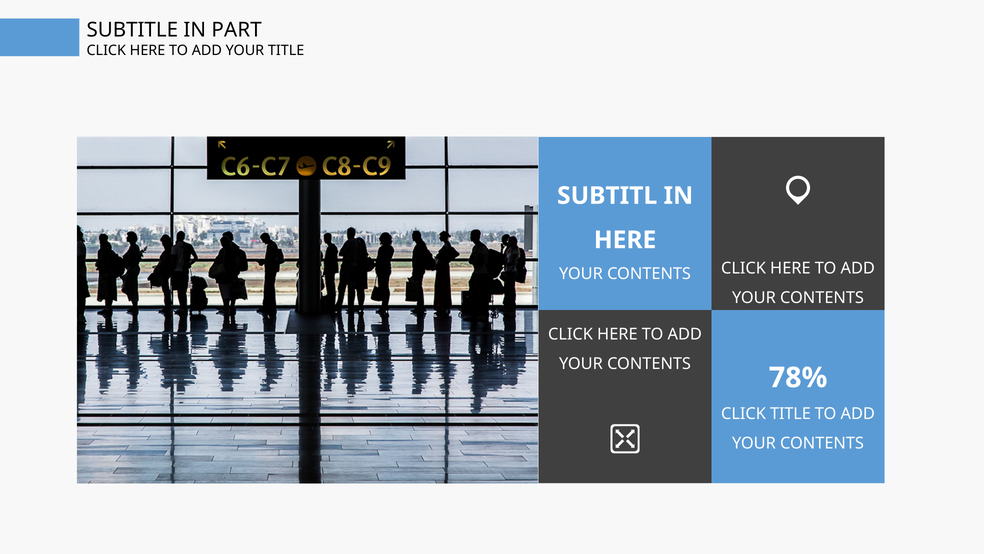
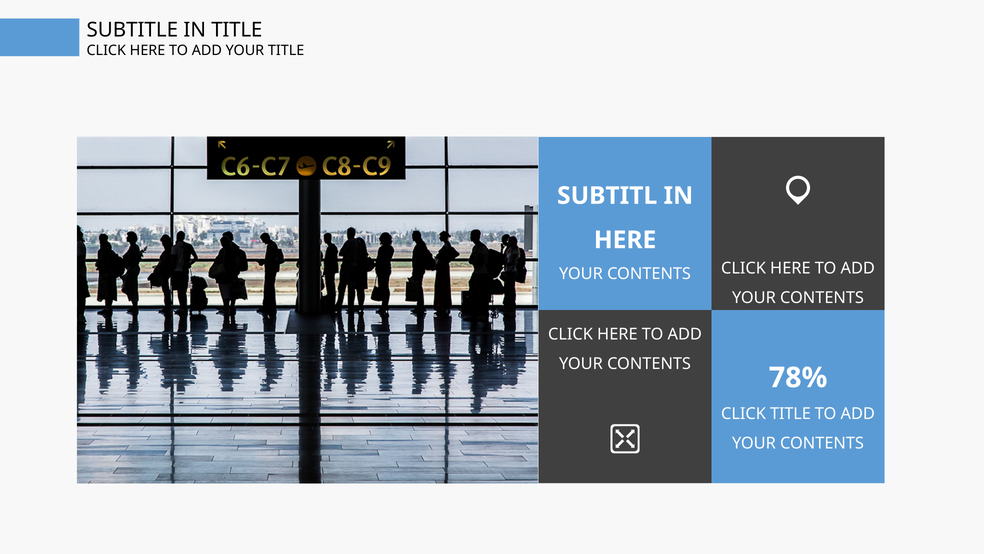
IN PART: PART -> TITLE
